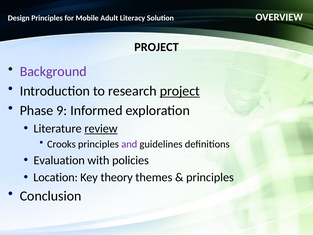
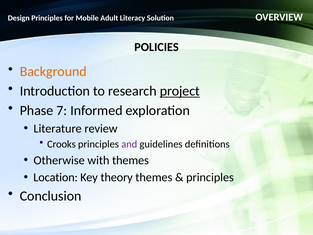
PROJECT at (156, 47): PROJECT -> POLICIES
Background colour: purple -> orange
9: 9 -> 7
review underline: present -> none
Evaluation: Evaluation -> Otherwise
with policies: policies -> themes
